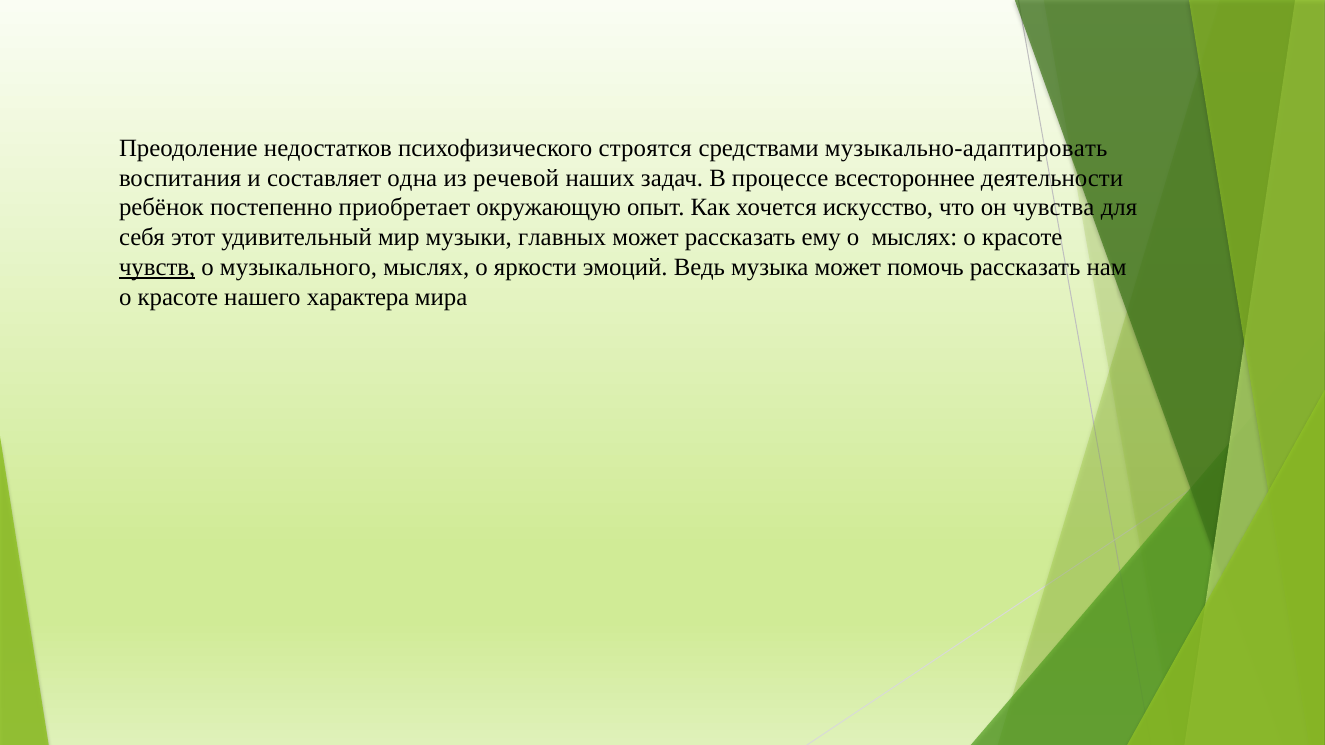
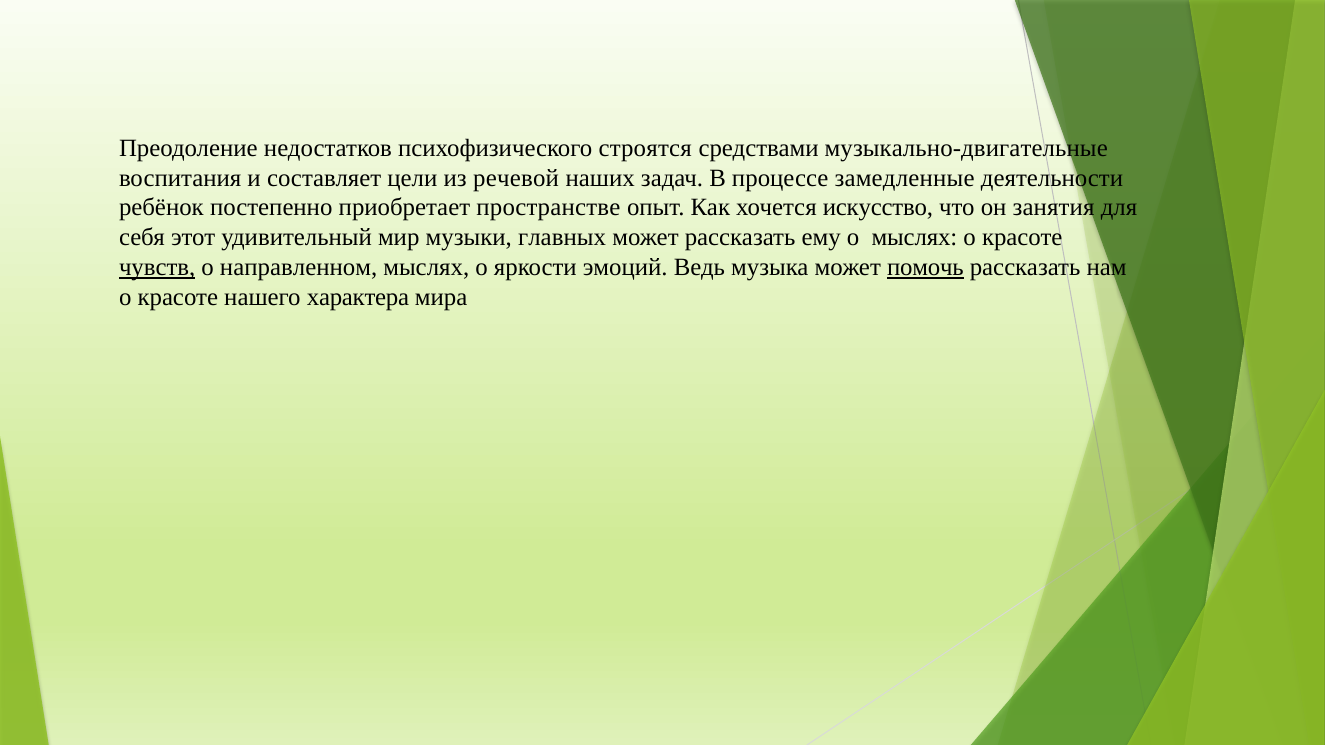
музыкально-адаптировать: музыкально-адаптировать -> музыкально-двигательные
одна: одна -> цели
всестороннее: всестороннее -> замедленные
окружающую: окружающую -> пространстве
чувства: чувства -> занятия
музыкального: музыкального -> направленном
помочь underline: none -> present
